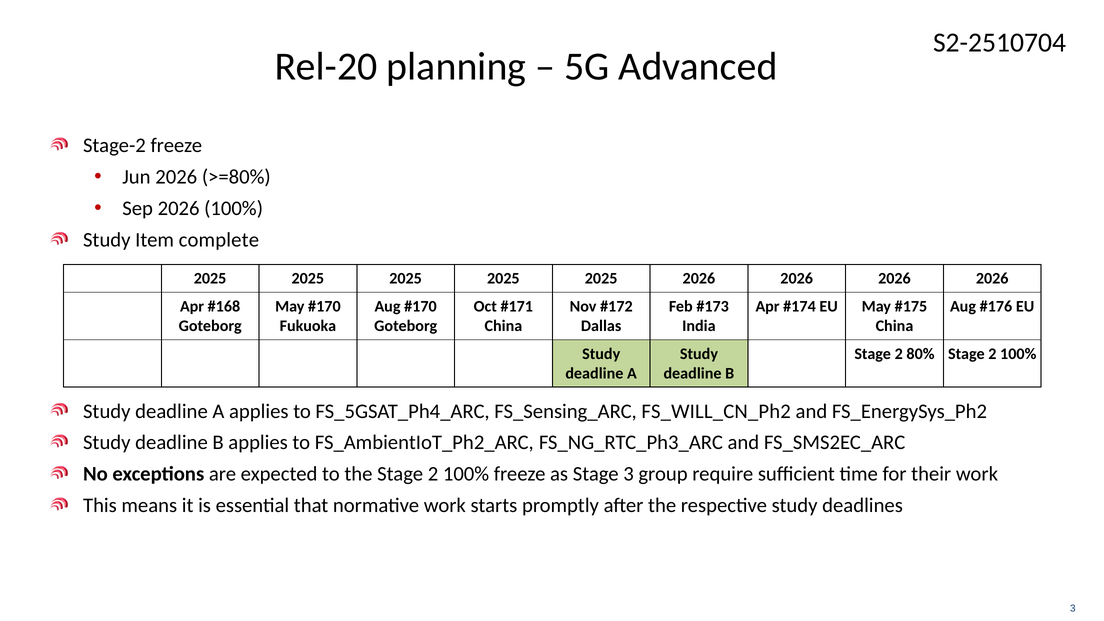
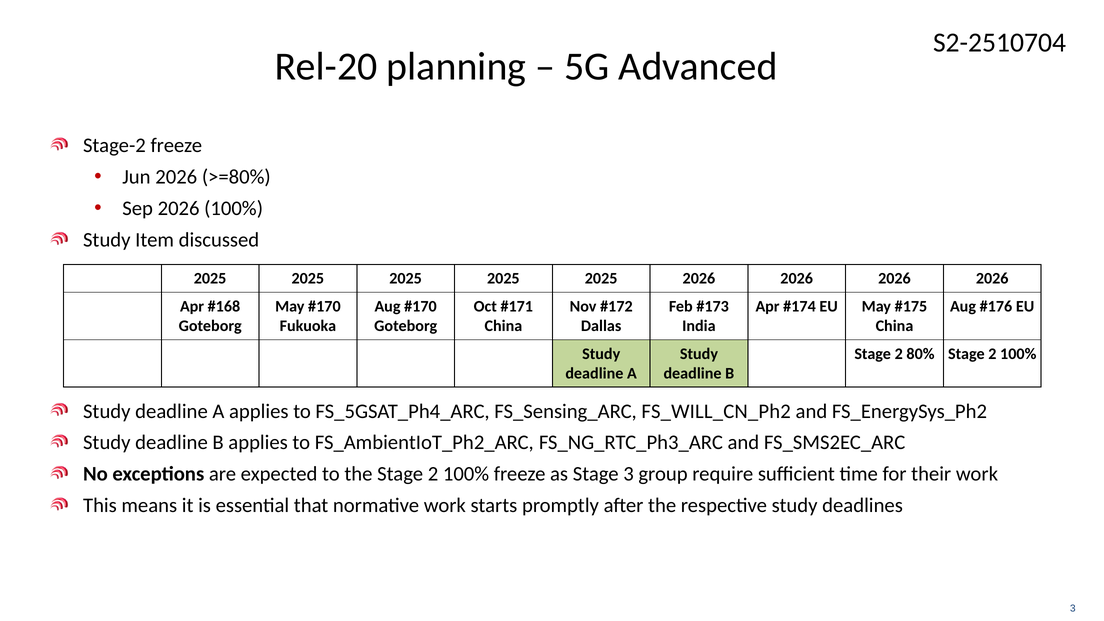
complete: complete -> discussed
